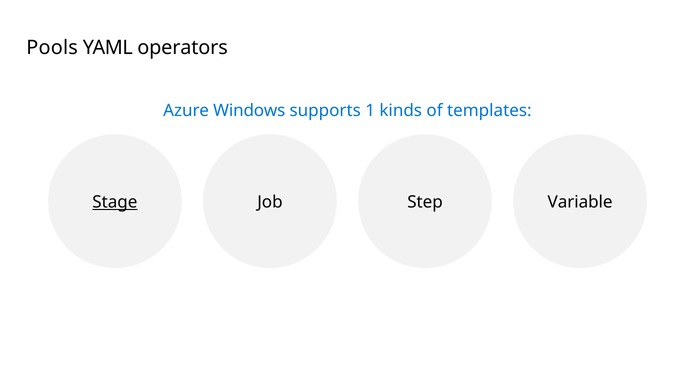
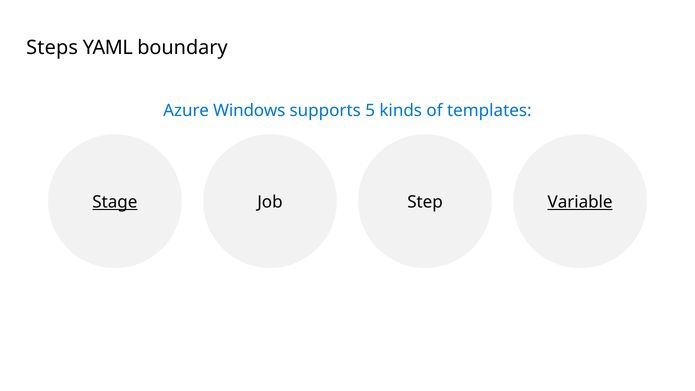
Pools: Pools -> Steps
operators: operators -> boundary
1: 1 -> 5
Variable underline: none -> present
